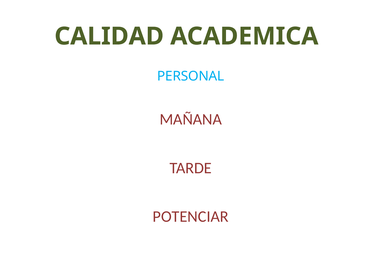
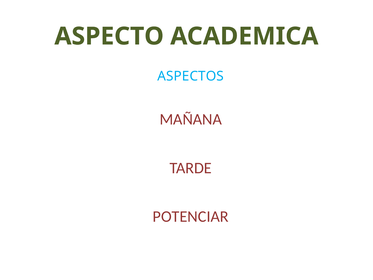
CALIDAD: CALIDAD -> ASPECTO
PERSONAL: PERSONAL -> ASPECTOS
